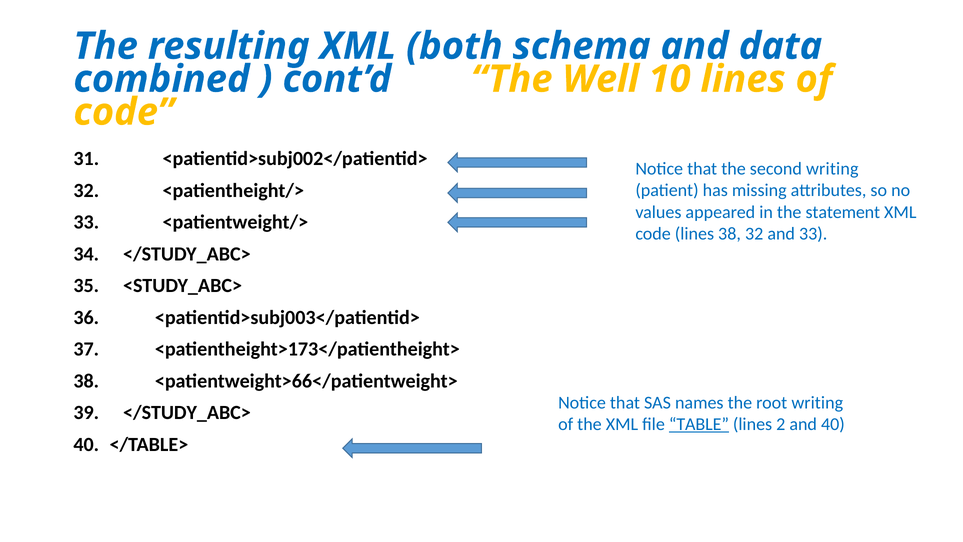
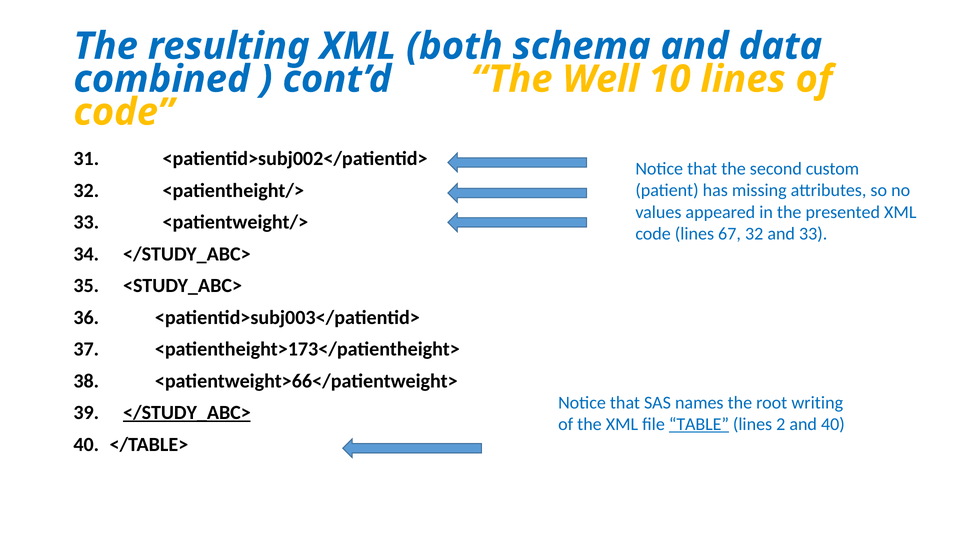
second writing: writing -> custom
statement: statement -> presented
lines 38: 38 -> 67
</STUDY_ABC> at (187, 412) underline: none -> present
